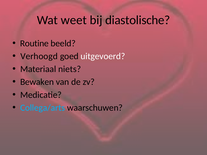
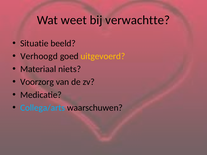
diastolische: diastolische -> verwachtte
Routine: Routine -> Situatie
uitgevoerd colour: white -> yellow
Bewaken: Bewaken -> Voorzorg
